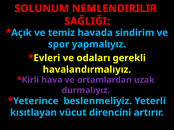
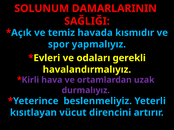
NEMLENDIRILIR: NEMLENDIRILIR -> DAMARLARININ
sindirim: sindirim -> kısmıdır
